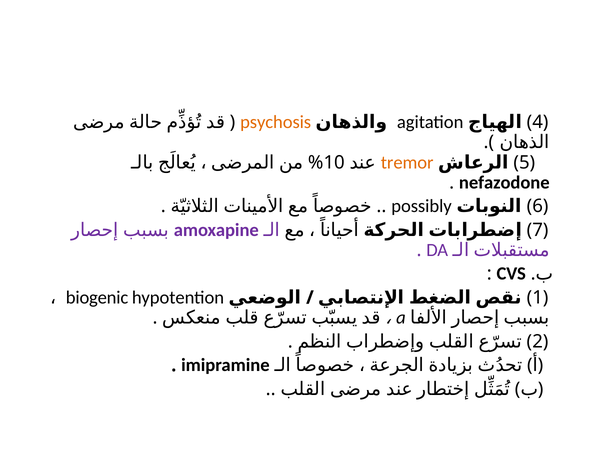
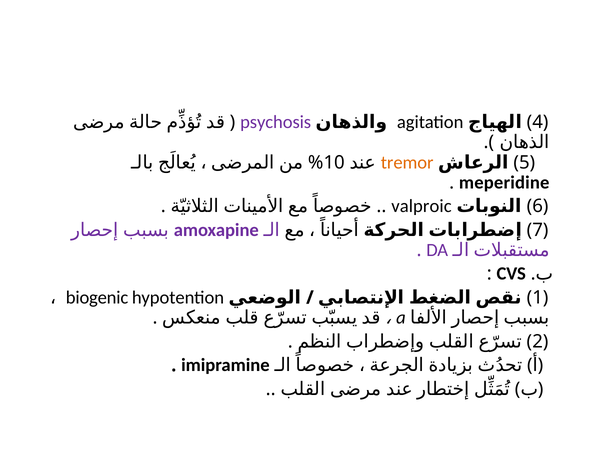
psychosis colour: orange -> purple
nefazodone: nefazodone -> meperidine
possibly: possibly -> valproic
